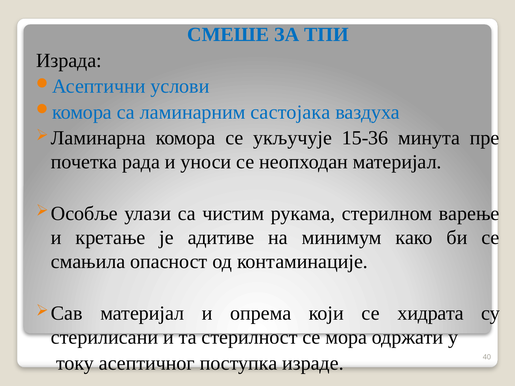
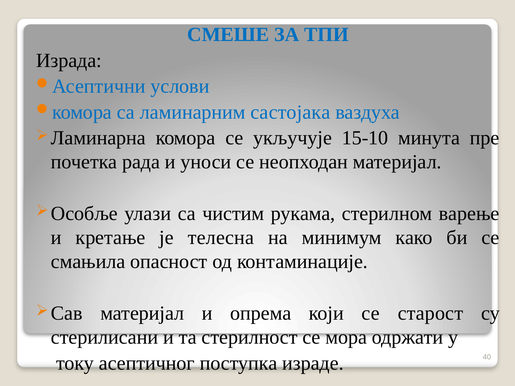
15-36: 15-36 -> 15-10
адитиве: адитиве -> телесна
хидрата: хидрата -> старост
